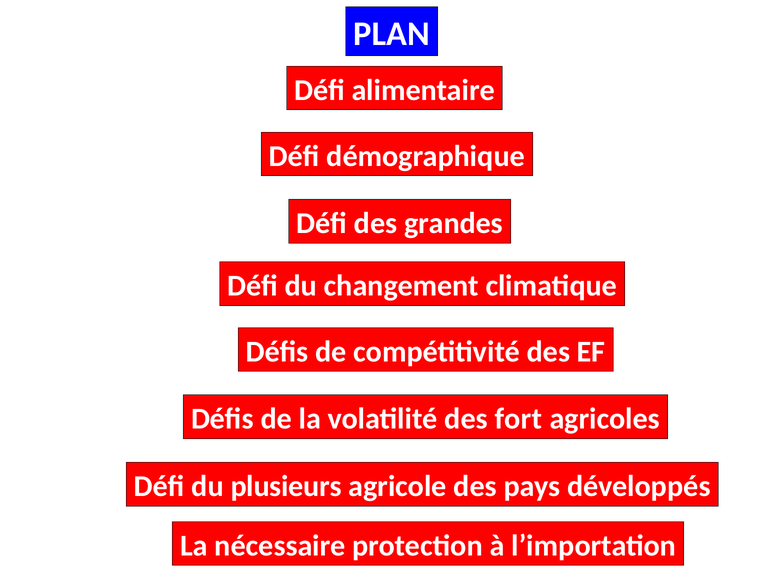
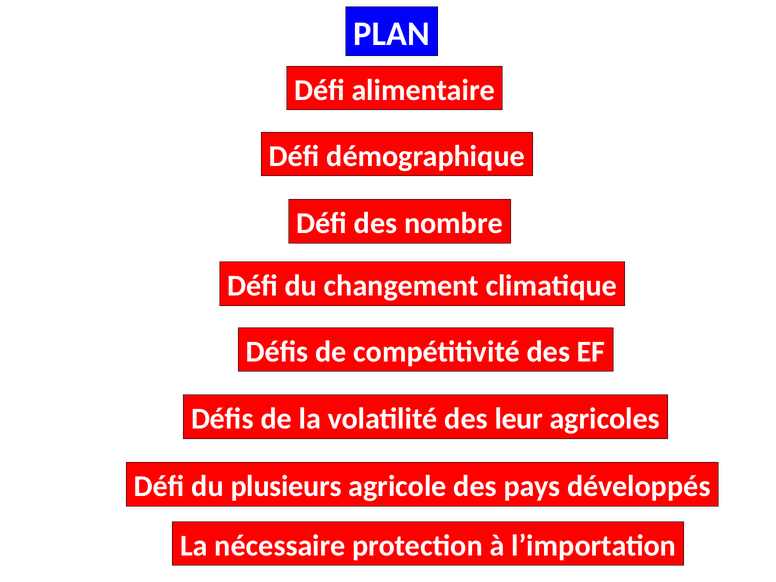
grandes: grandes -> nombre
fort: fort -> leur
